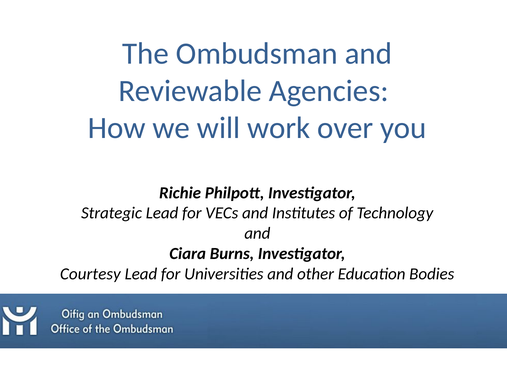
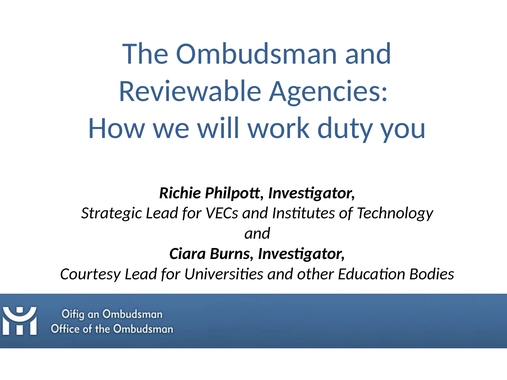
over: over -> duty
